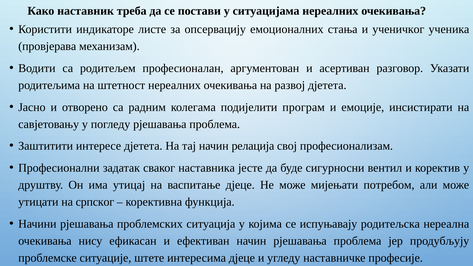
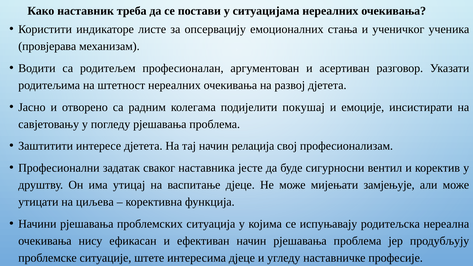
програм: програм -> покушај
потребом: потребом -> замјењује
српског: српског -> циљева
